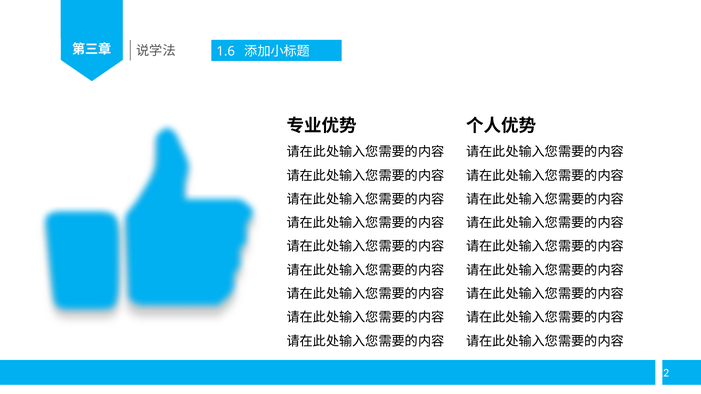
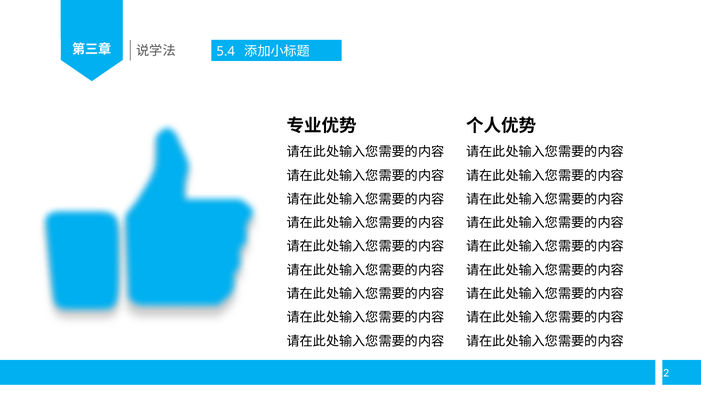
1.6: 1.6 -> 5.4
